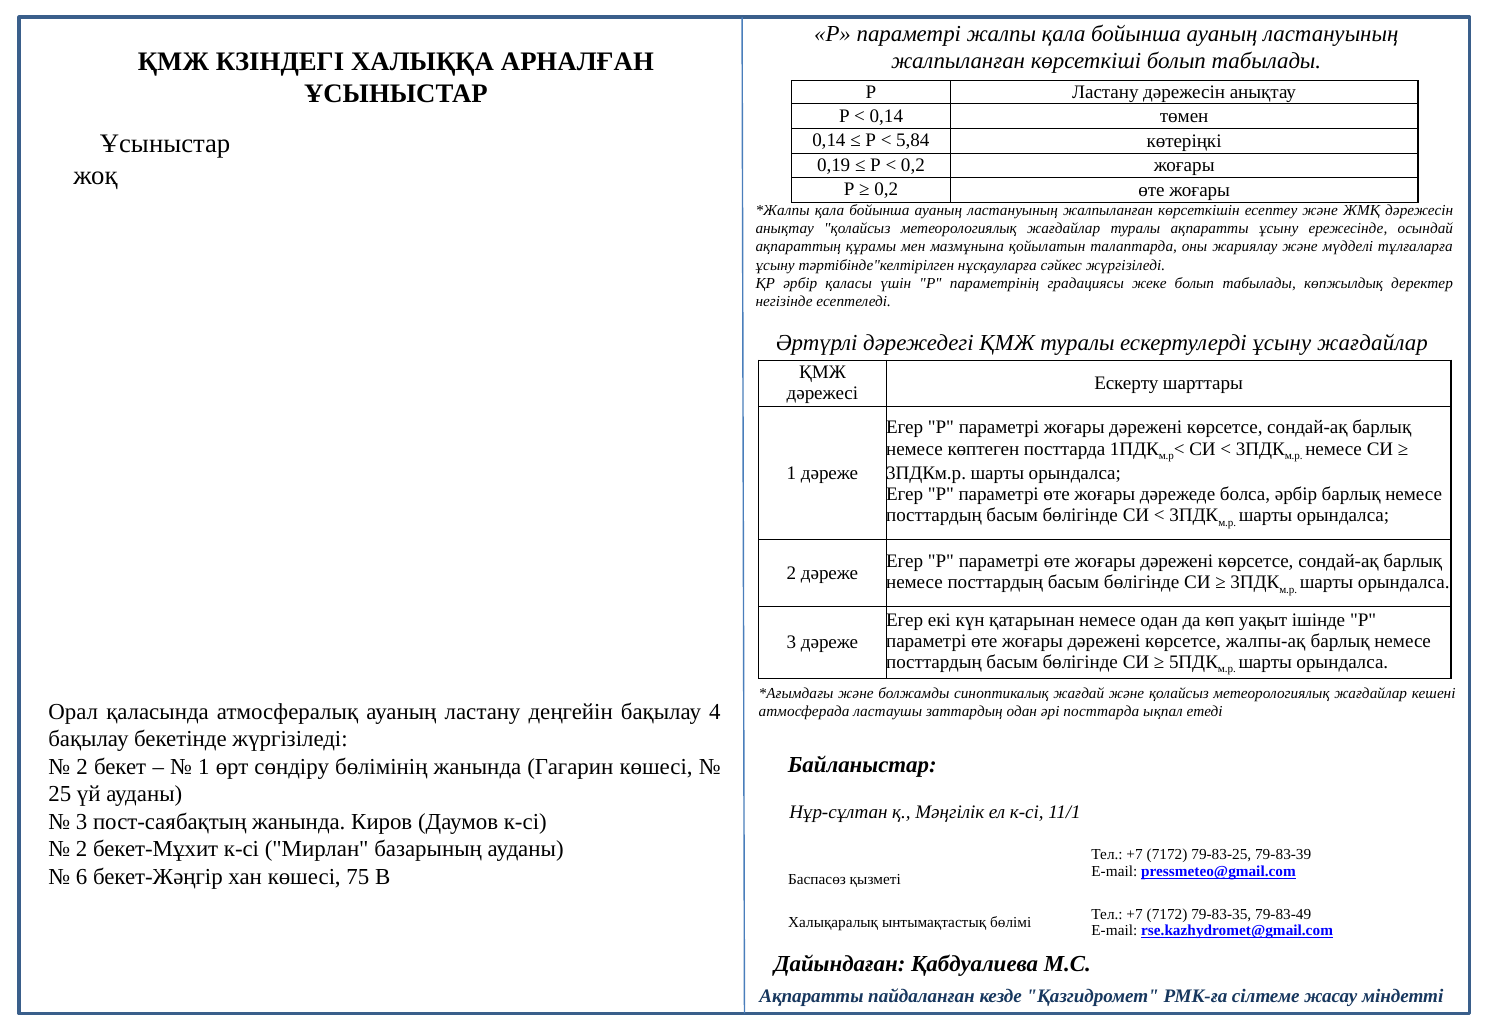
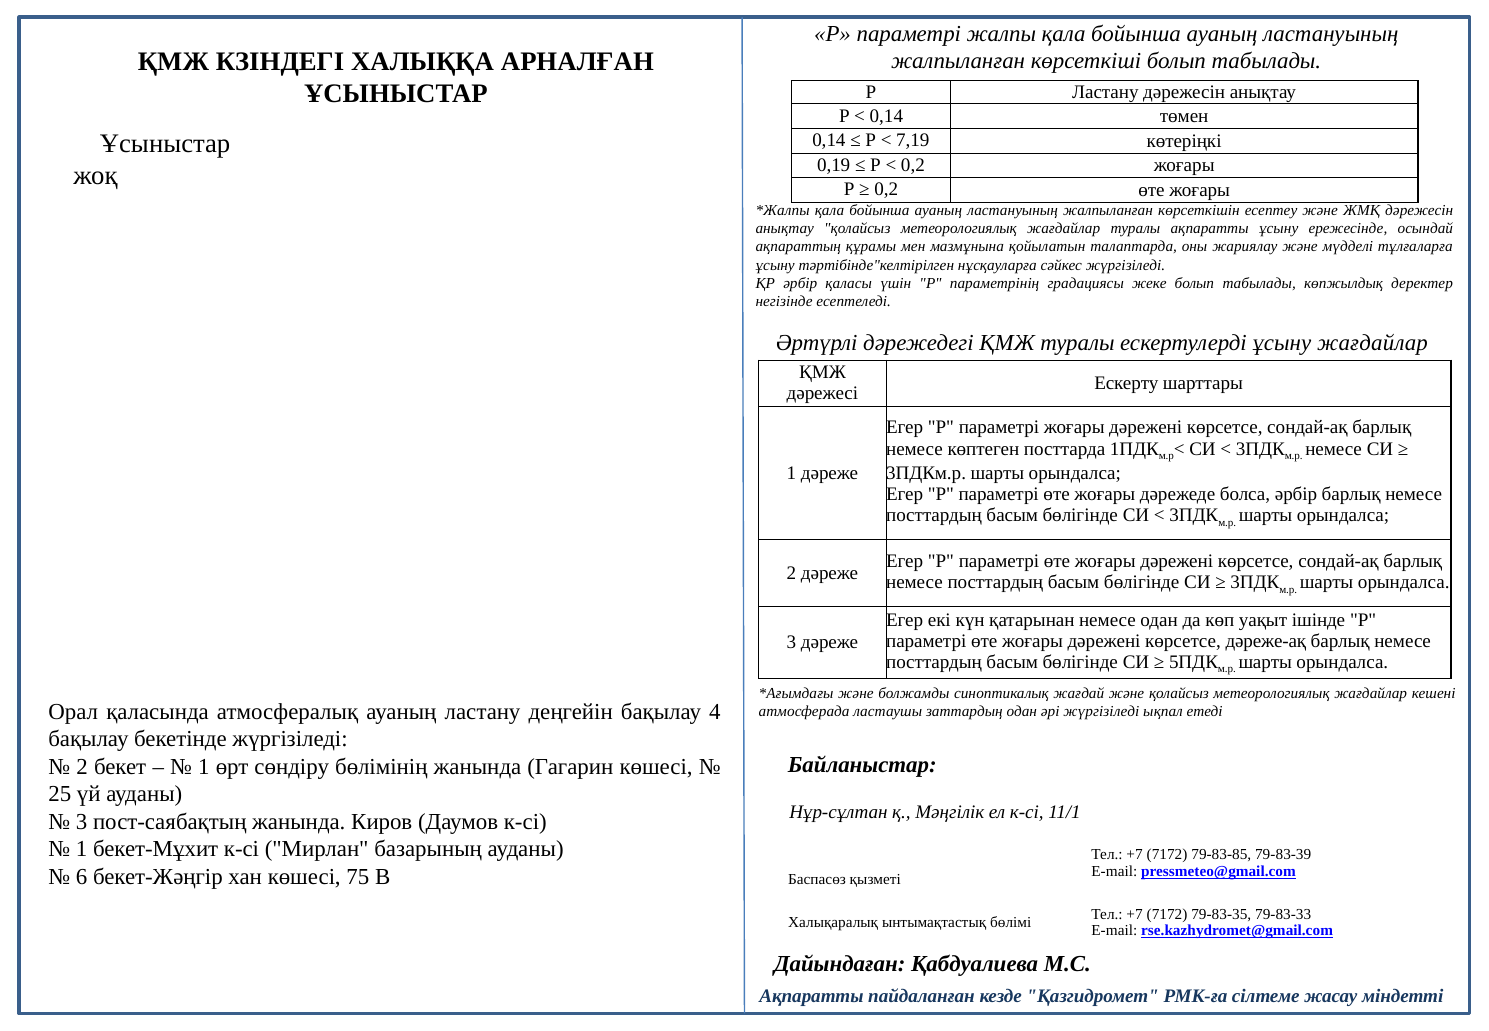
5,84: 5,84 -> 7,19
жалпы-ақ: жалпы-ақ -> дәреже-ақ
әрі посттарда: посттарда -> жүргізіледі
2 at (82, 849): 2 -> 1
79-83-25: 79-83-25 -> 79-83-85
79-83-49: 79-83-49 -> 79-83-33
